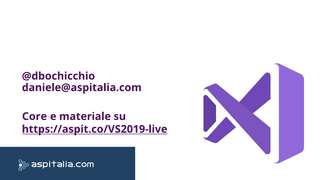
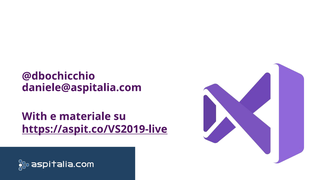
Core: Core -> With
